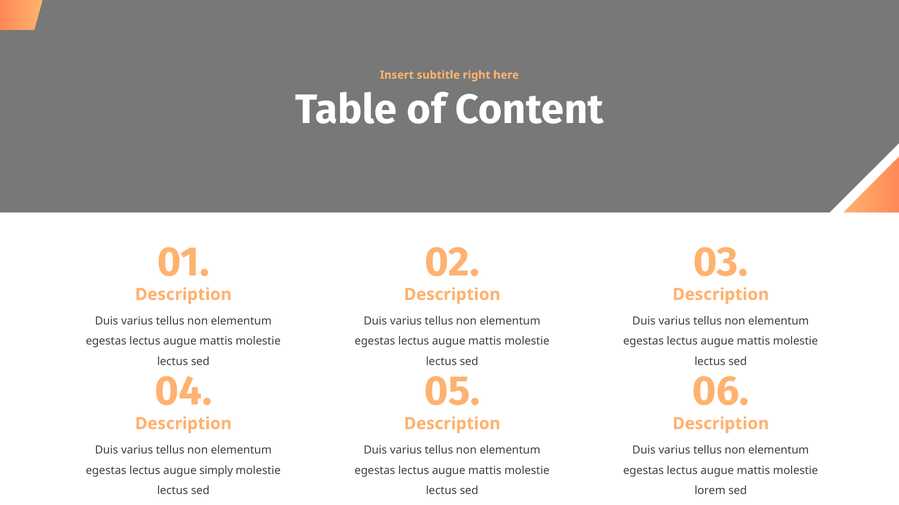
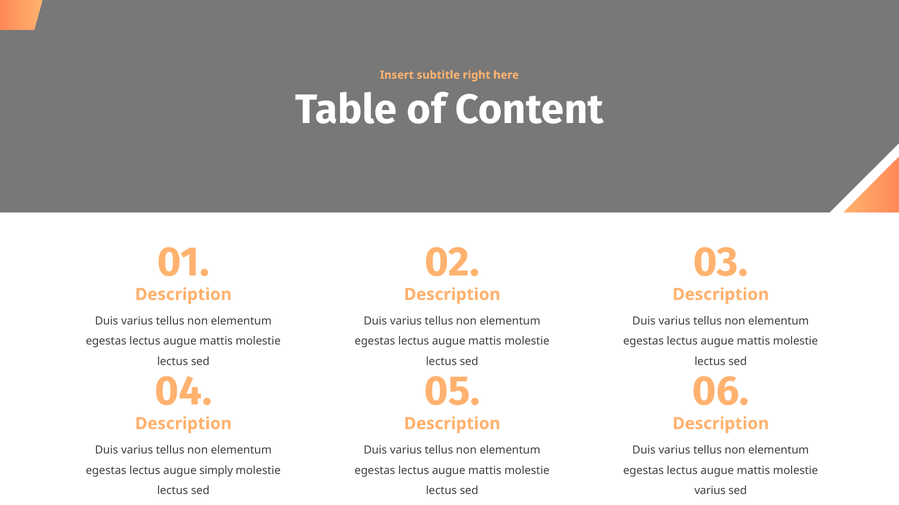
lorem at (710, 491): lorem -> varius
